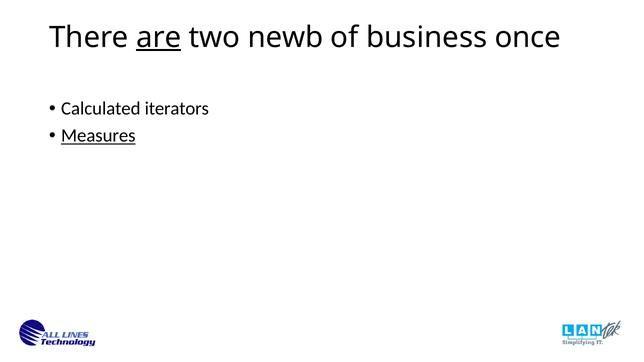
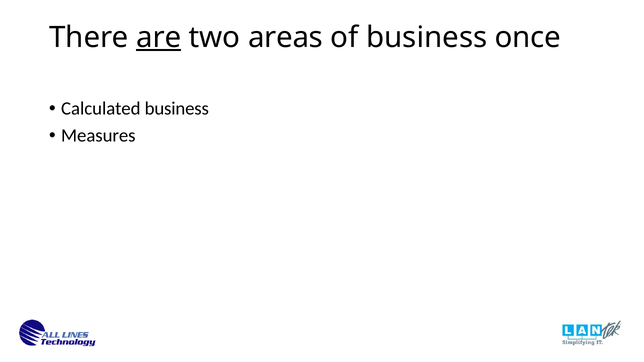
newb: newb -> areas
Calculated iterators: iterators -> business
Measures underline: present -> none
